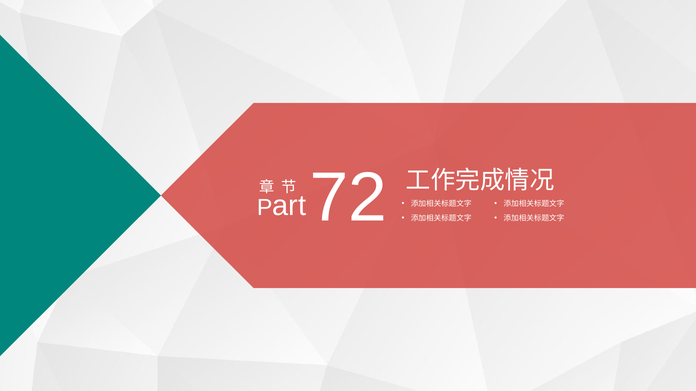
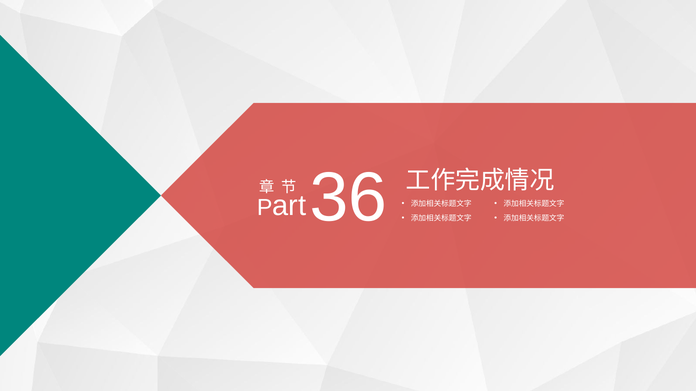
72: 72 -> 36
